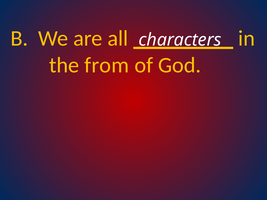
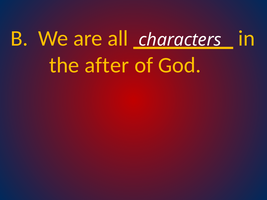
from: from -> after
